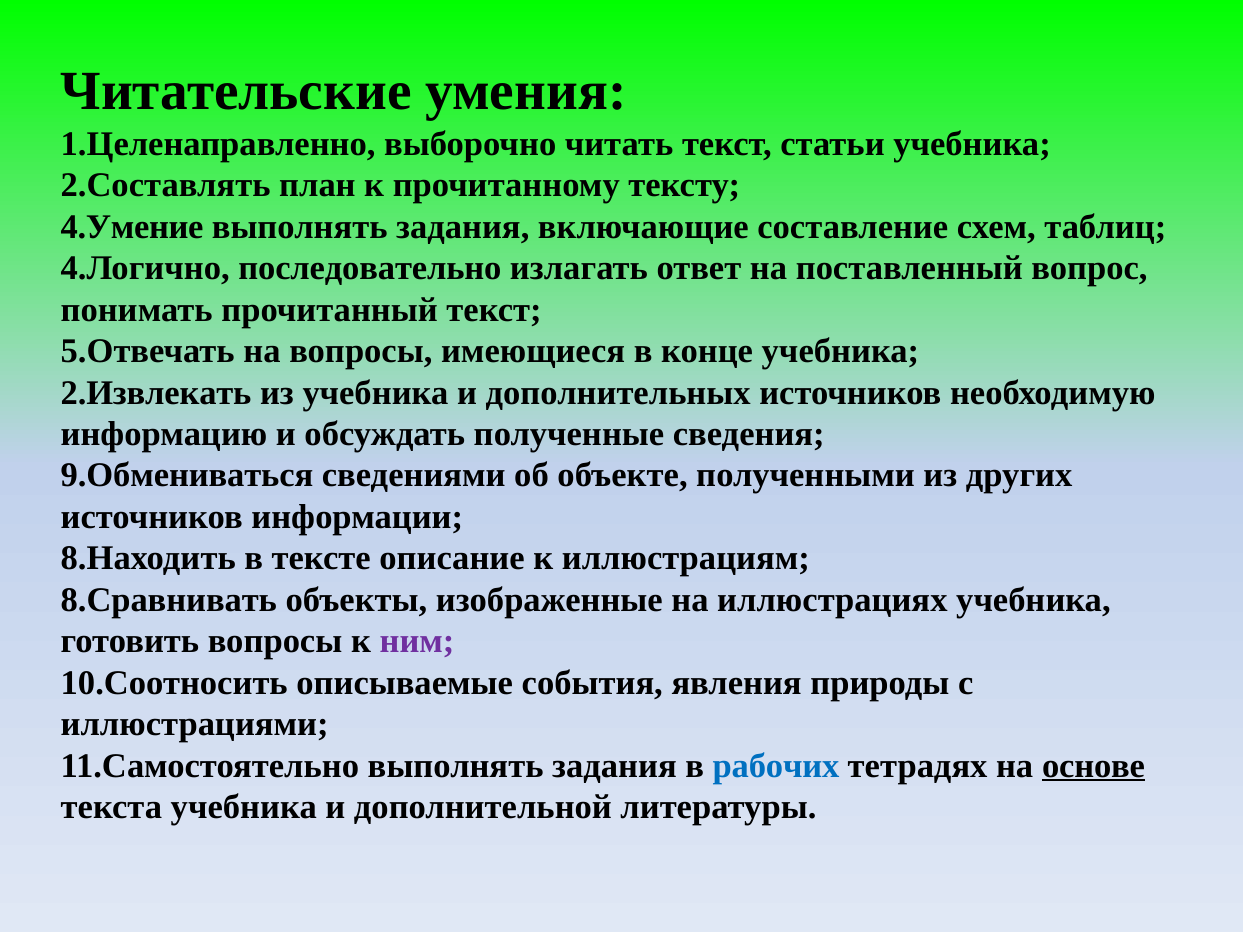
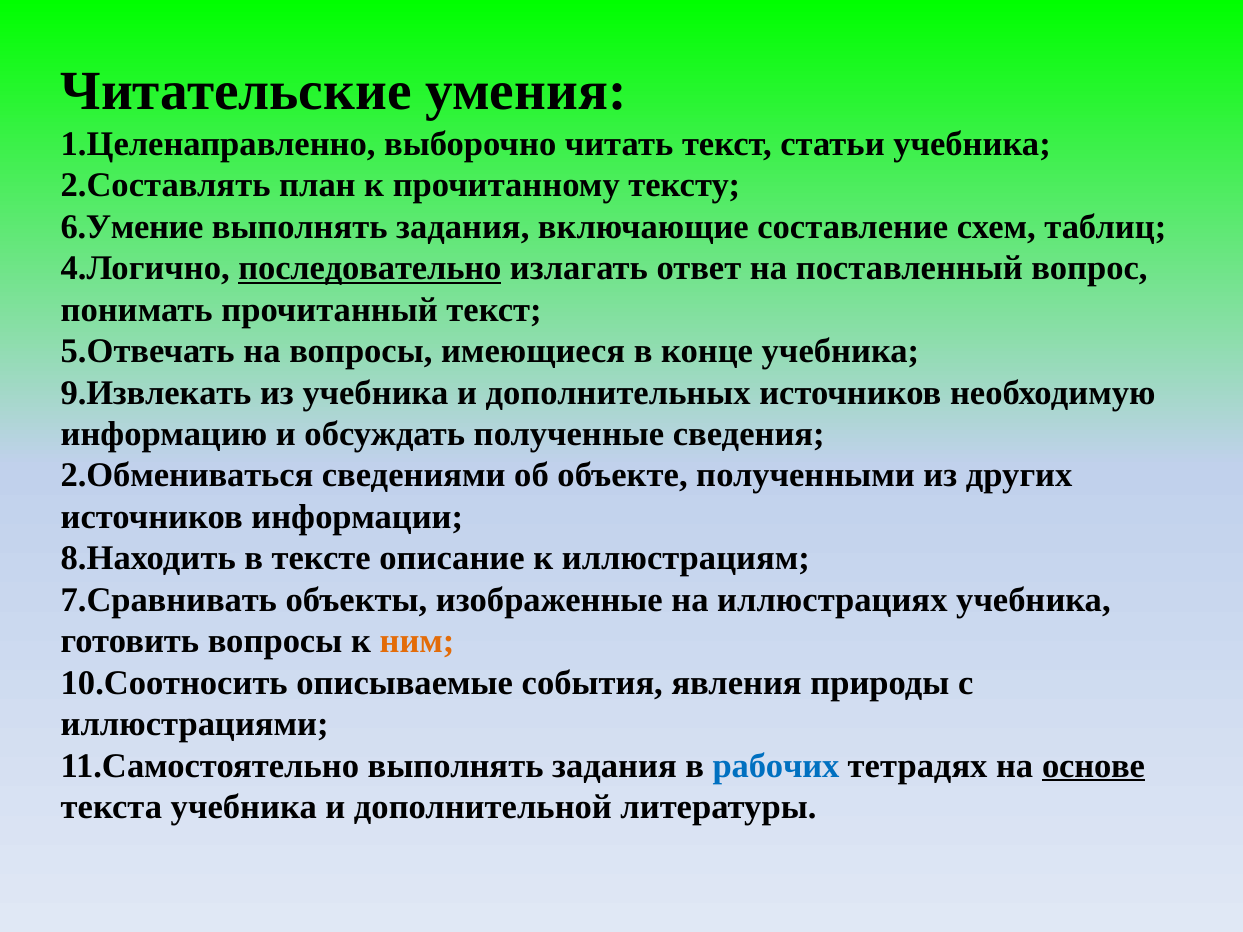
4.Умение: 4.Умение -> 6.Умение
последовательно underline: none -> present
2.Извлекать: 2.Извлекать -> 9.Извлекать
9.Обмениваться: 9.Обмениваться -> 2.Обмениваться
8.Сравнивать: 8.Сравнивать -> 7.Сравнивать
ним colour: purple -> orange
